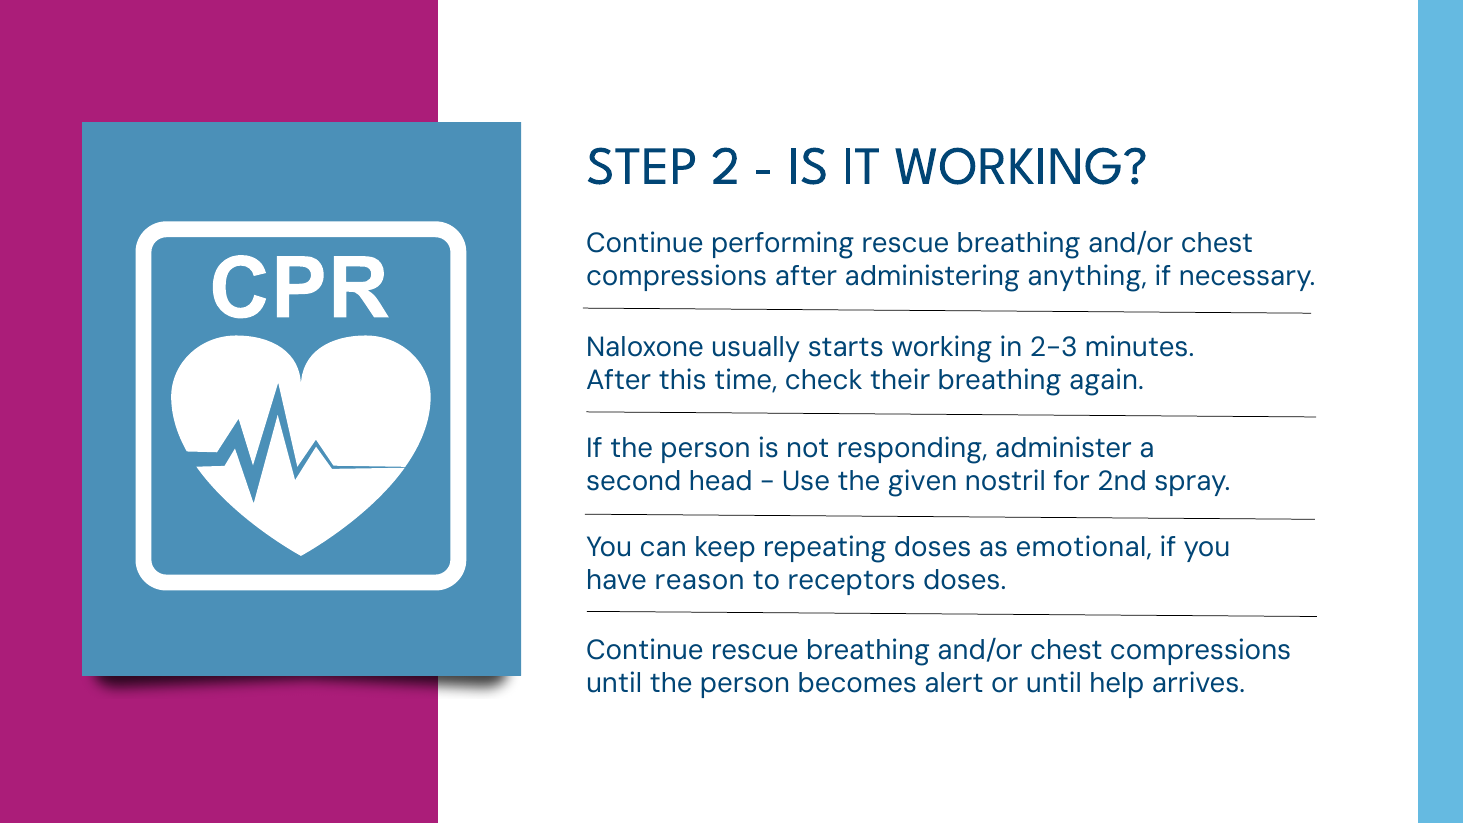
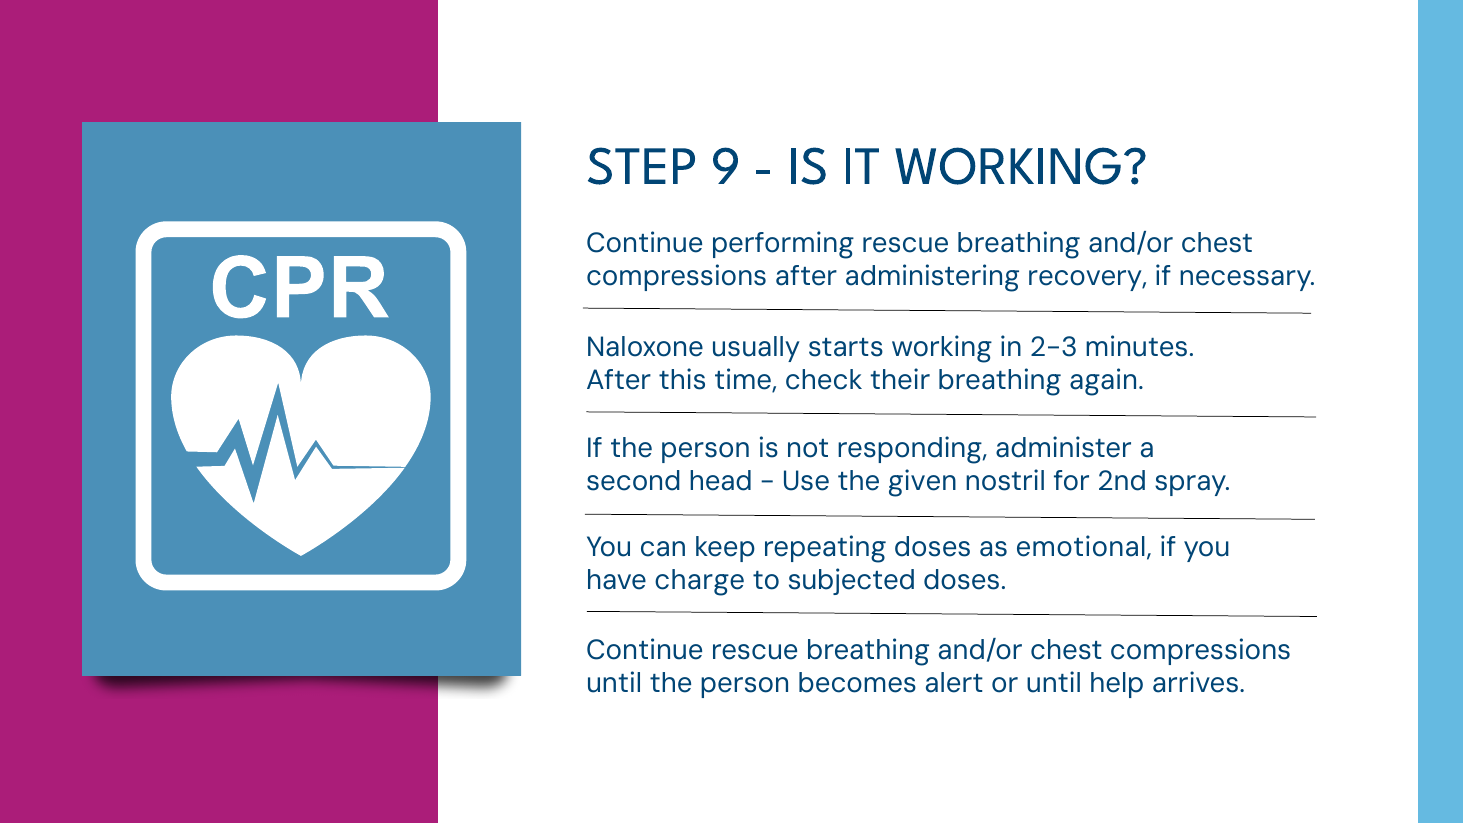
2: 2 -> 9
anything: anything -> recovery
reason: reason -> charge
receptors: receptors -> subjected
